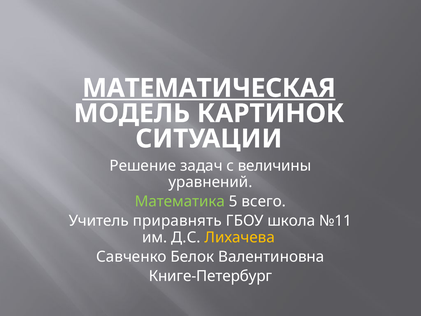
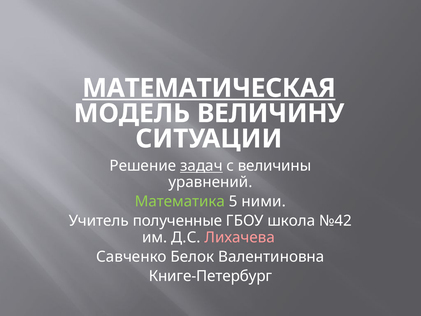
КАРТИНОК: КАРТИНОК -> ВЕЛИЧИНУ
задач underline: none -> present
всего: всего -> ними
приравнять: приравнять -> полученные
№11: №11 -> №42
Лихачева colour: yellow -> pink
